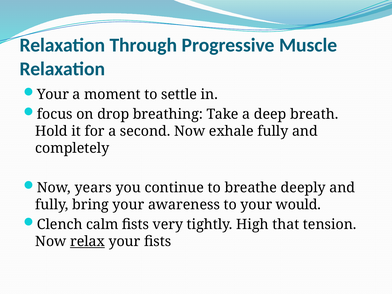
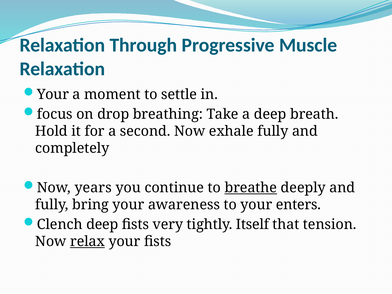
breathe underline: none -> present
would: would -> enters
Clench calm: calm -> deep
High: High -> Itself
